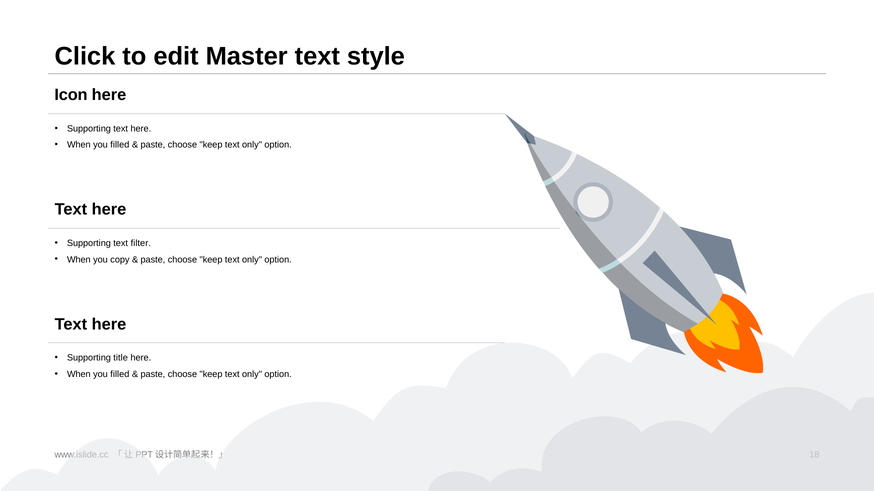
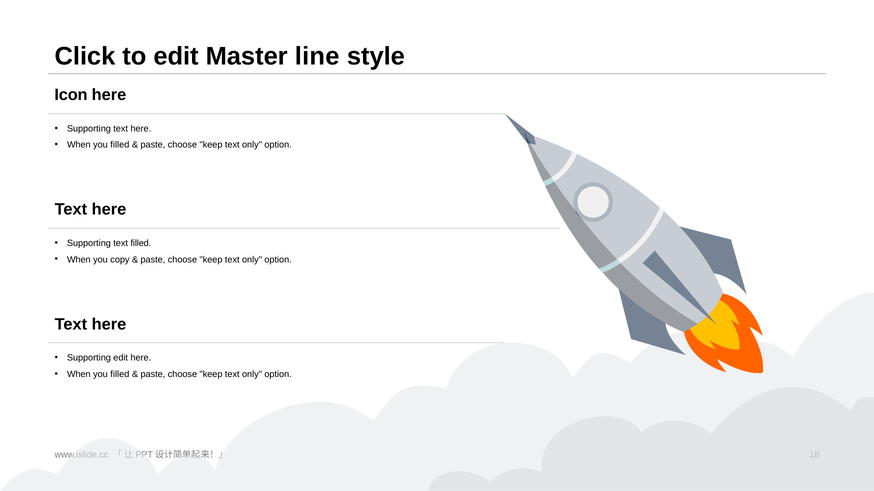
Master text: text -> line
text filter: filter -> filled
Supporting title: title -> edit
